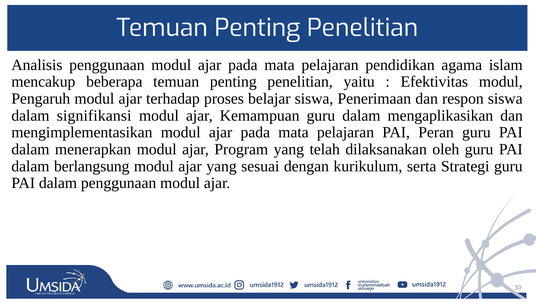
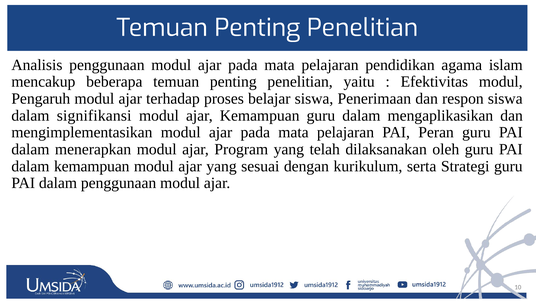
dalam berlangsung: berlangsung -> kemampuan
